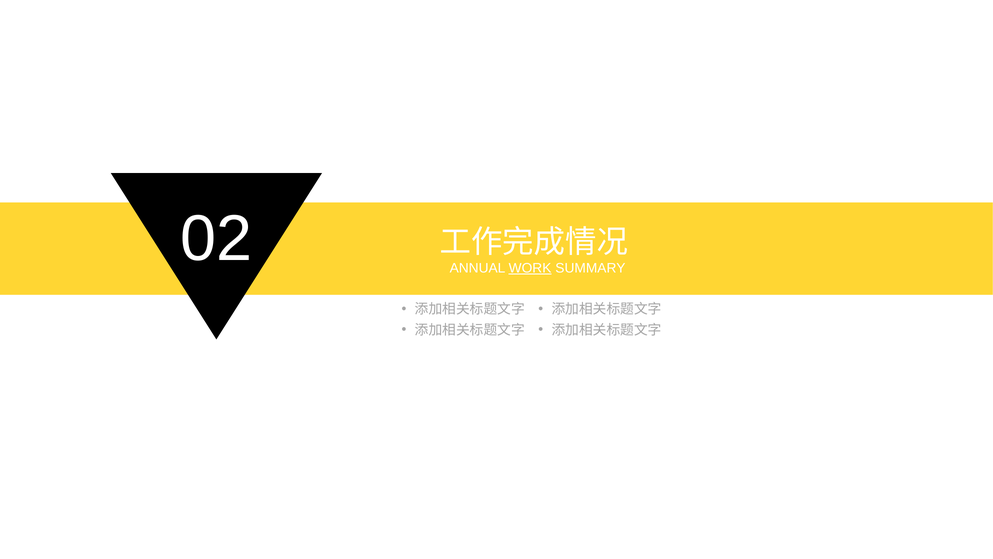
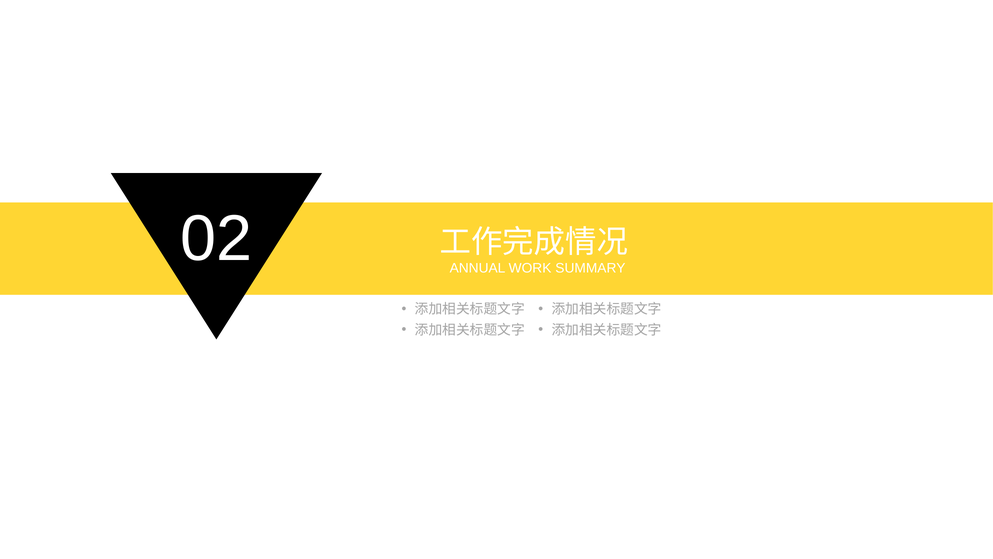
WORK underline: present -> none
